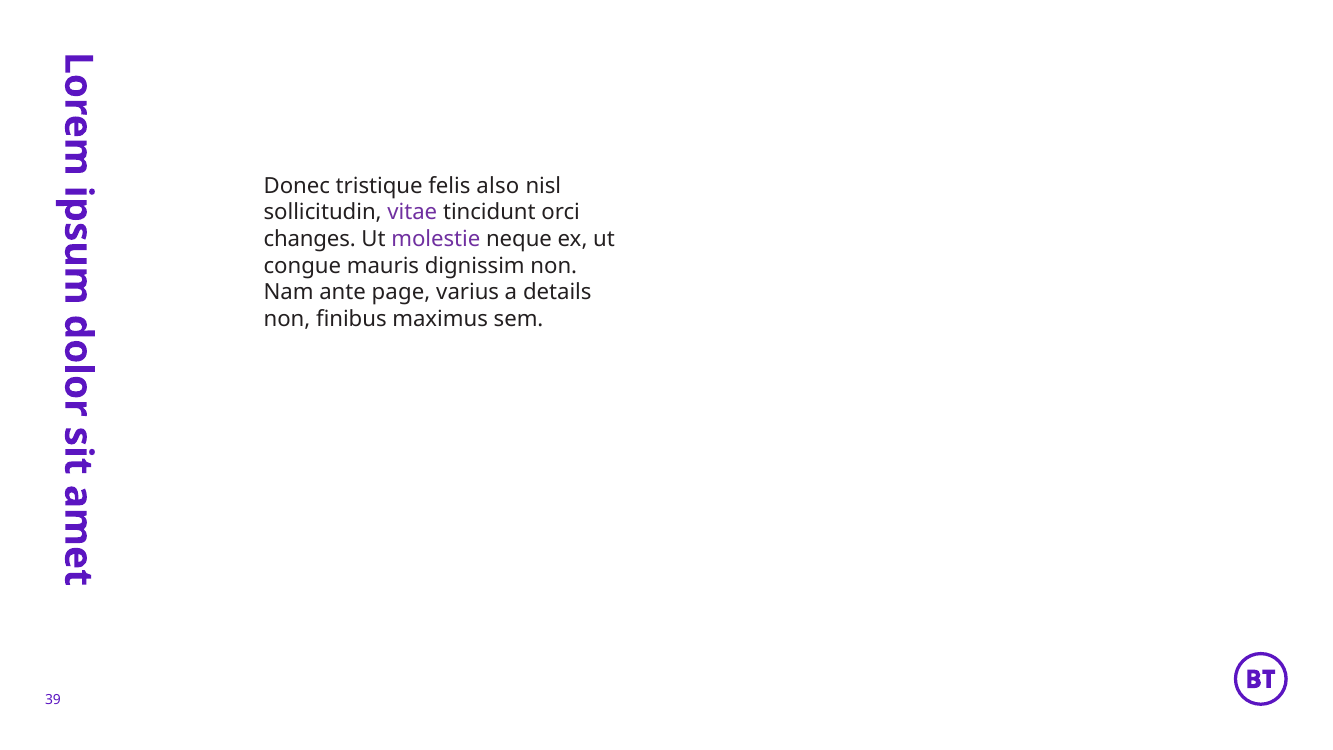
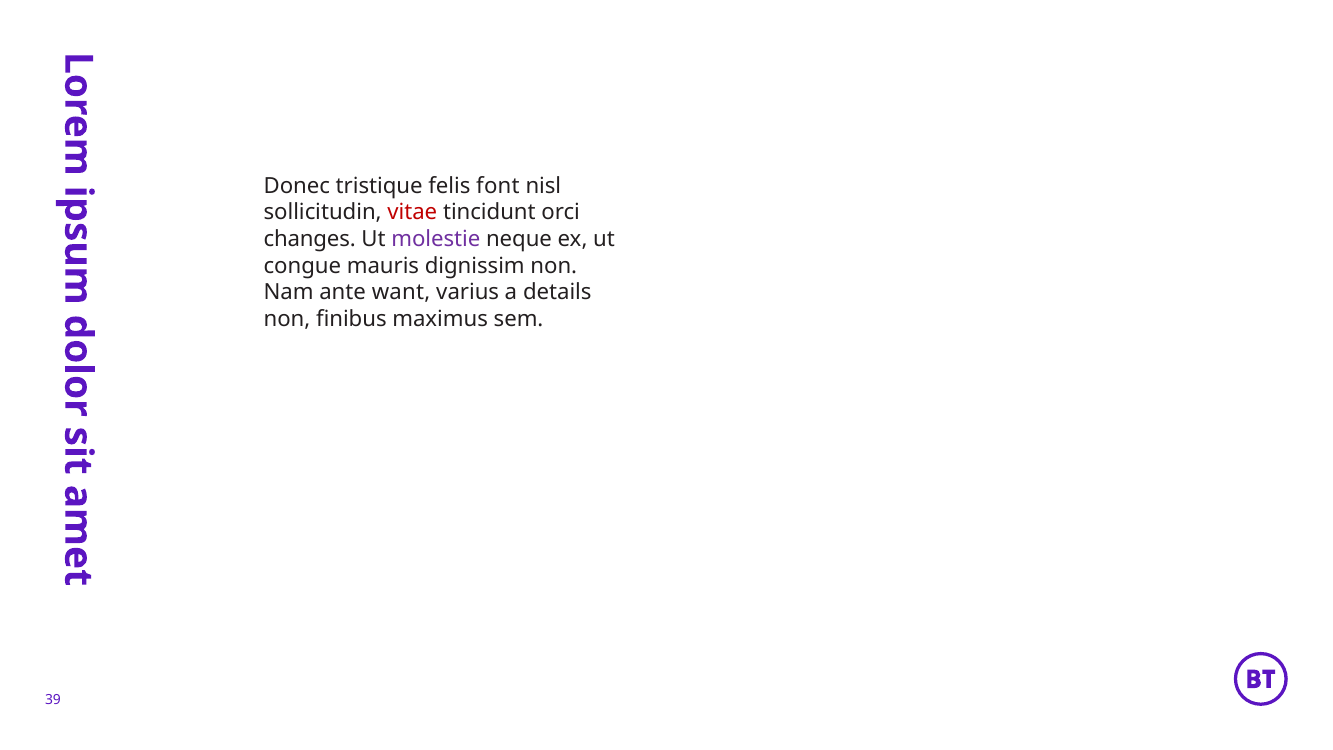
also: also -> font
vitae colour: purple -> red
page: page -> want
